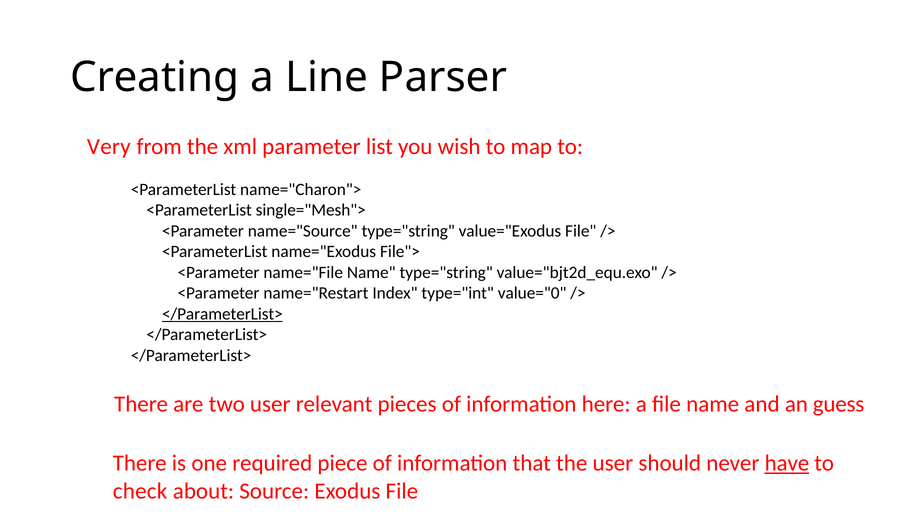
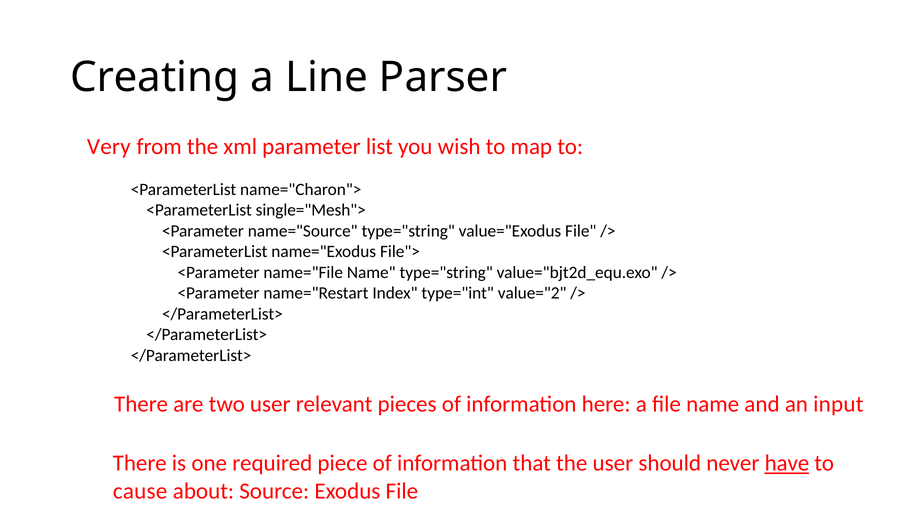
value="0: value="0 -> value="2
</ParameterList> at (222, 314) underline: present -> none
guess: guess -> input
check: check -> cause
